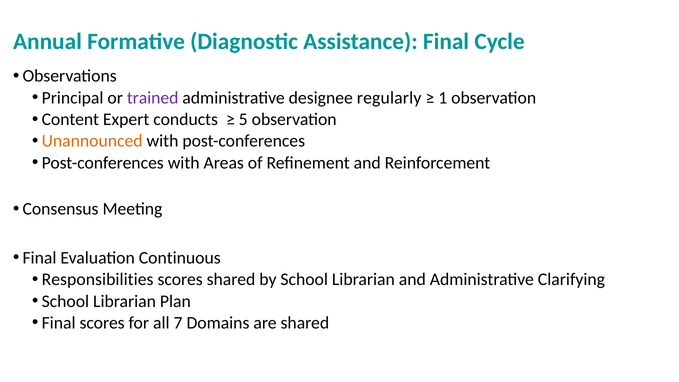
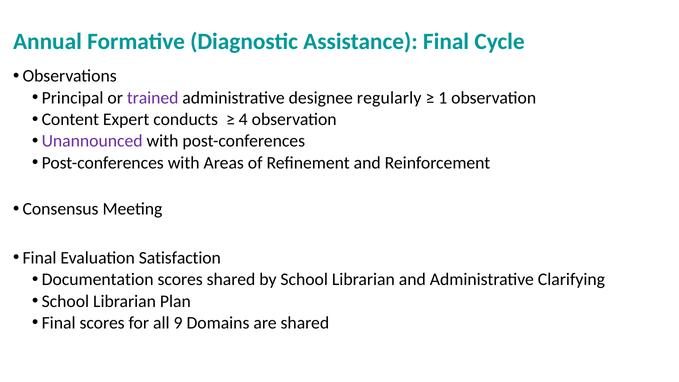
5: 5 -> 4
Unannounced colour: orange -> purple
Continuous: Continuous -> Satisfaction
Responsibilities: Responsibilities -> Documentation
7: 7 -> 9
